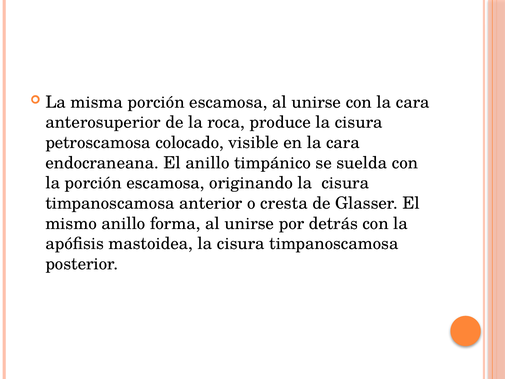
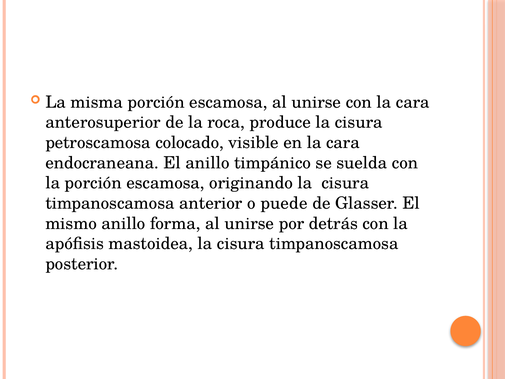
cresta: cresta -> puede
